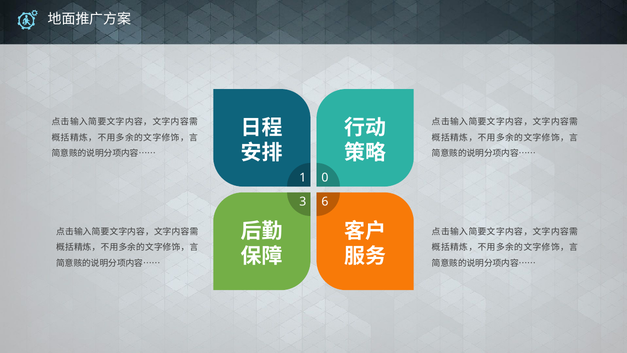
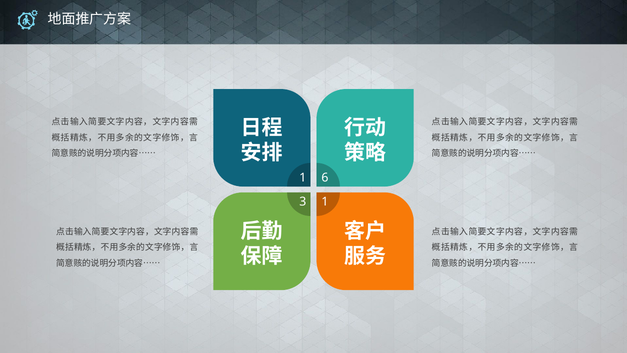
0: 0 -> 6
3 6: 6 -> 1
